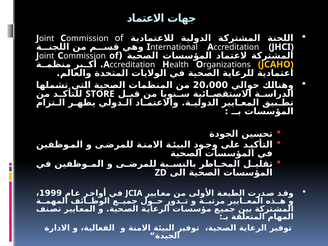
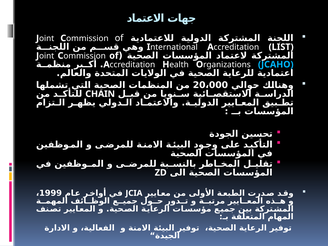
JHCI: JHCI -> LIST
JCAHO colour: yellow -> light blue
STORE: STORE -> CHAIN
